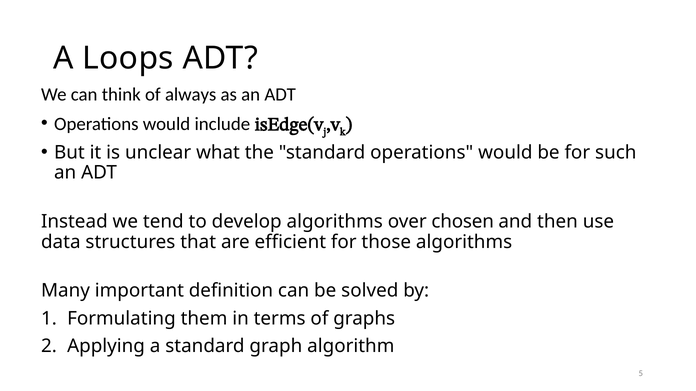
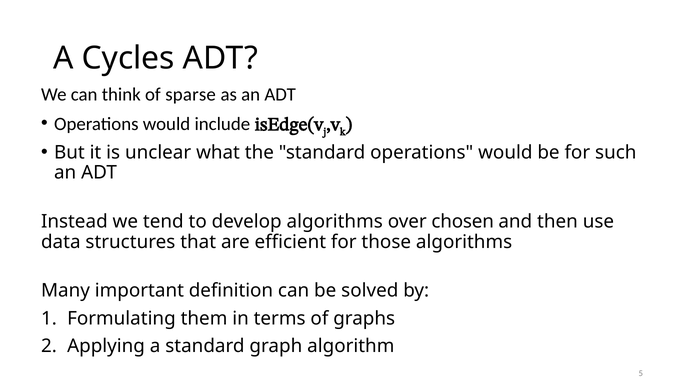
Loops: Loops -> Cycles
always: always -> sparse
